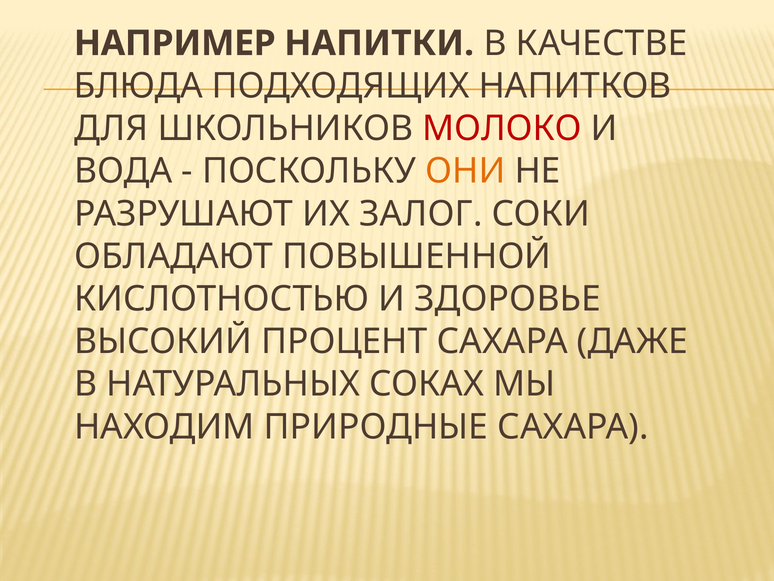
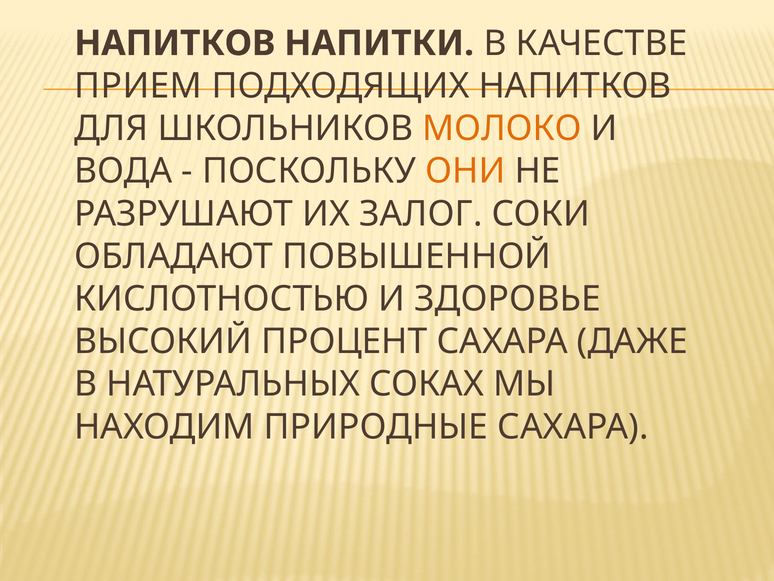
НАПРИМЕР at (175, 43): НАПРИМЕР -> НАПИТКОВ
БЛЮДА: БЛЮДА -> ПРИЕМ
МОЛОКО colour: red -> orange
